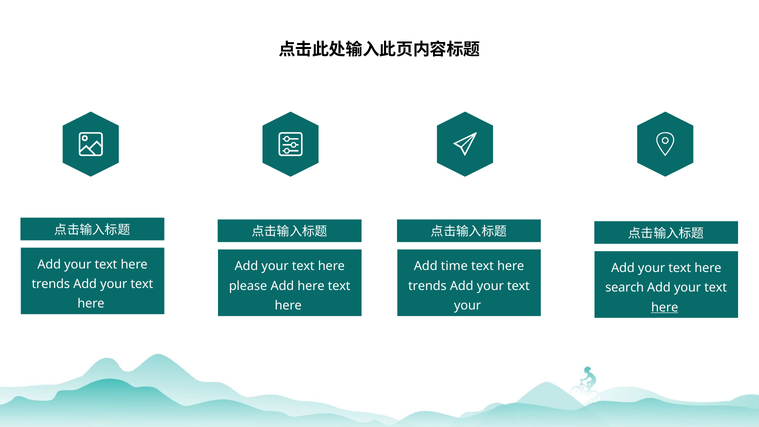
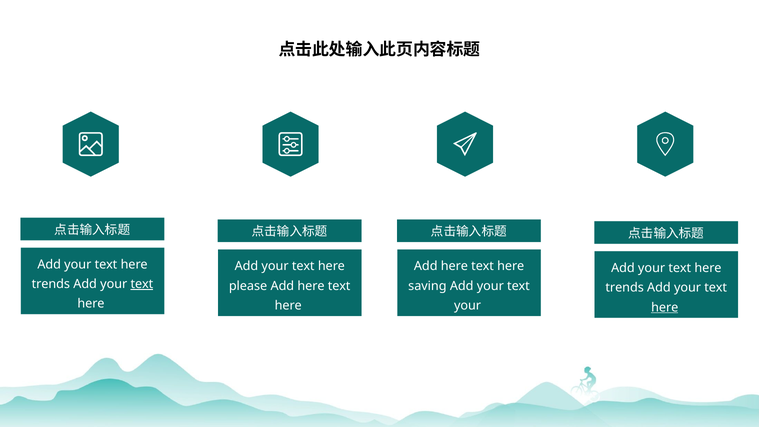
time at (454, 266): time -> here
text at (142, 284) underline: none -> present
trends at (427, 286): trends -> saving
search at (625, 288): search -> trends
